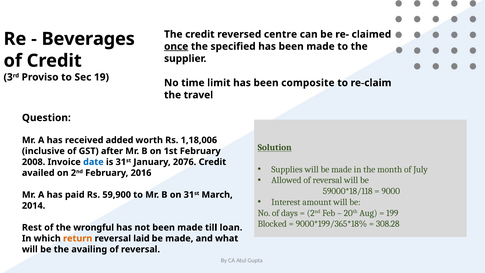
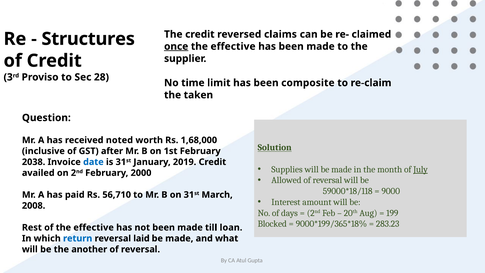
centre: centre -> claims
Beverages: Beverages -> Structures
specified at (233, 46): specified -> effective
19: 19 -> 28
travel: travel -> taken
added: added -> noted
1,18,006: 1,18,006 -> 1,68,000
2008: 2008 -> 2038
2076: 2076 -> 2019
July underline: none -> present
2016: 2016 -> 2000
59,900: 59,900 -> 56,710
2014: 2014 -> 2008
308.28: 308.28 -> 283.23
of the wrongful: wrongful -> effective
return colour: orange -> blue
availing: availing -> another
